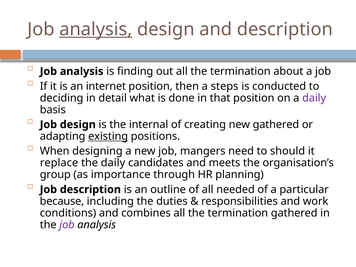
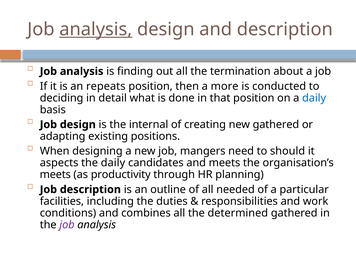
internet: internet -> repeats
steps: steps -> more
daily at (314, 98) colour: purple -> blue
existing underline: present -> none
replace: replace -> aspects
group at (55, 175): group -> meets
importance: importance -> productivity
because: because -> facilities
combines all the termination: termination -> determined
